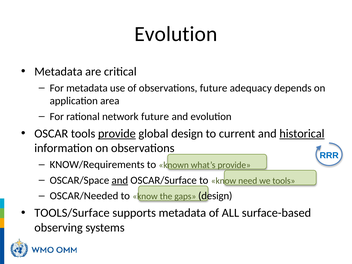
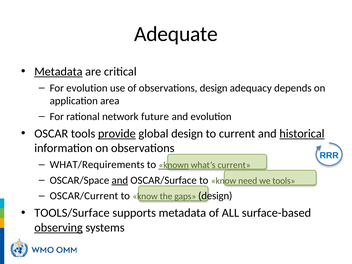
Evolution at (176, 34): Evolution -> Adequate
Metadata at (58, 72) underline: none -> present
For metadata: metadata -> evolution
observations future: future -> design
KNOW/Requirements: KNOW/Requirements -> WHAT/Requirements
known underline: none -> present
what’s provide: provide -> current
OSCAR/Needed: OSCAR/Needed -> OSCAR/Current
observing underline: none -> present
